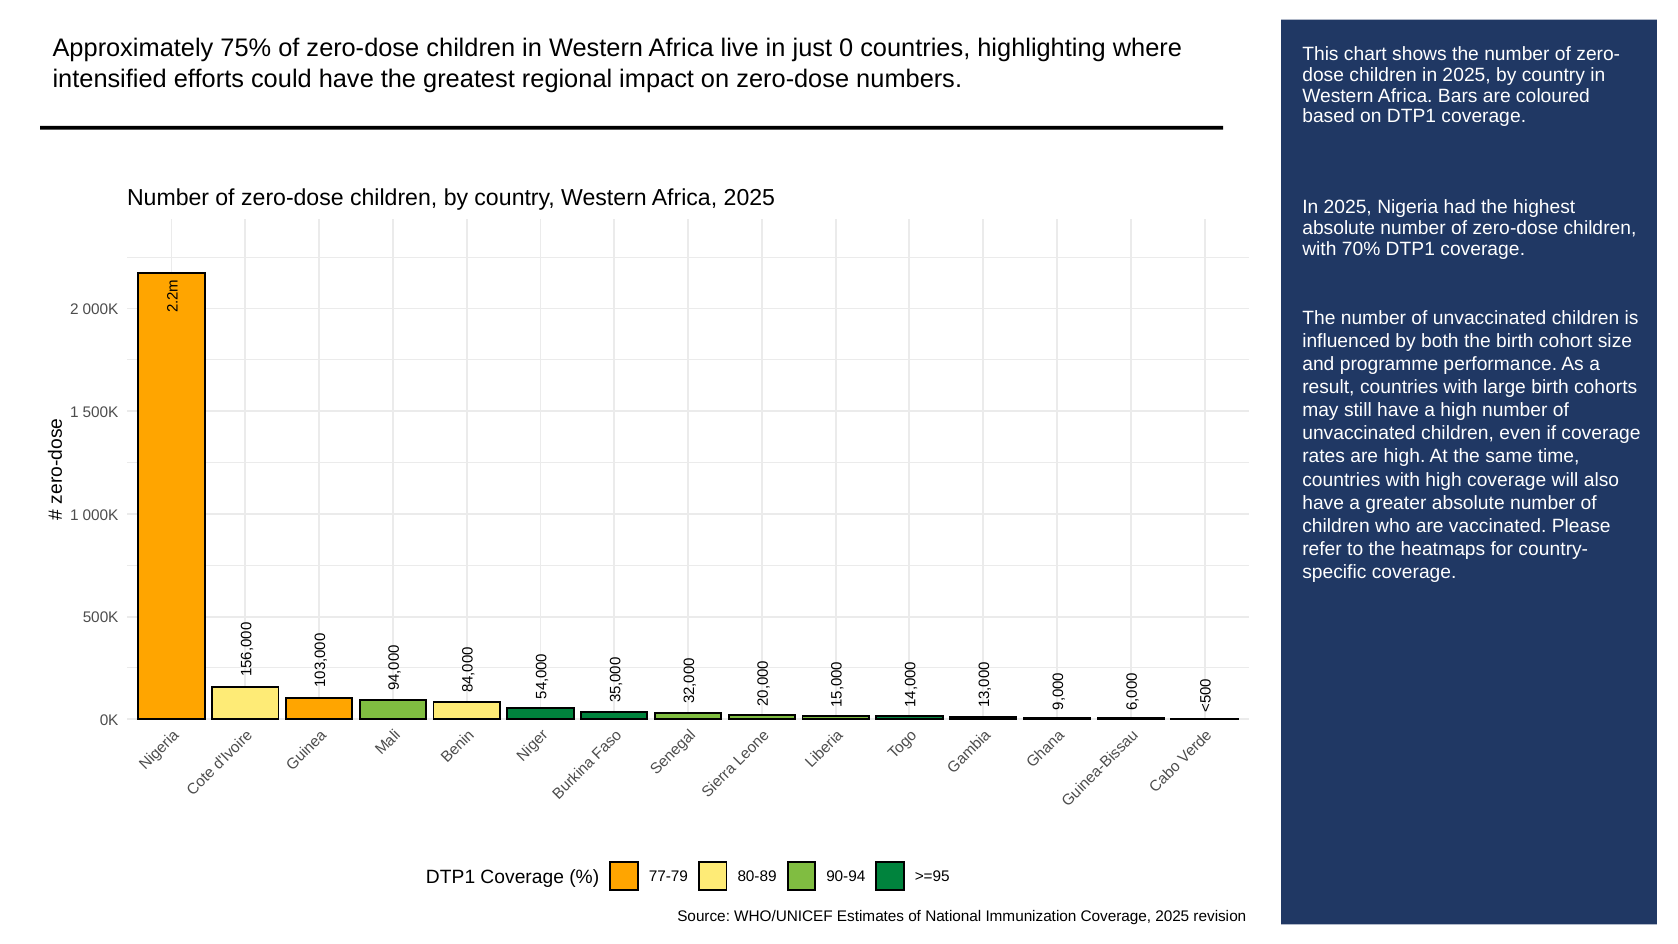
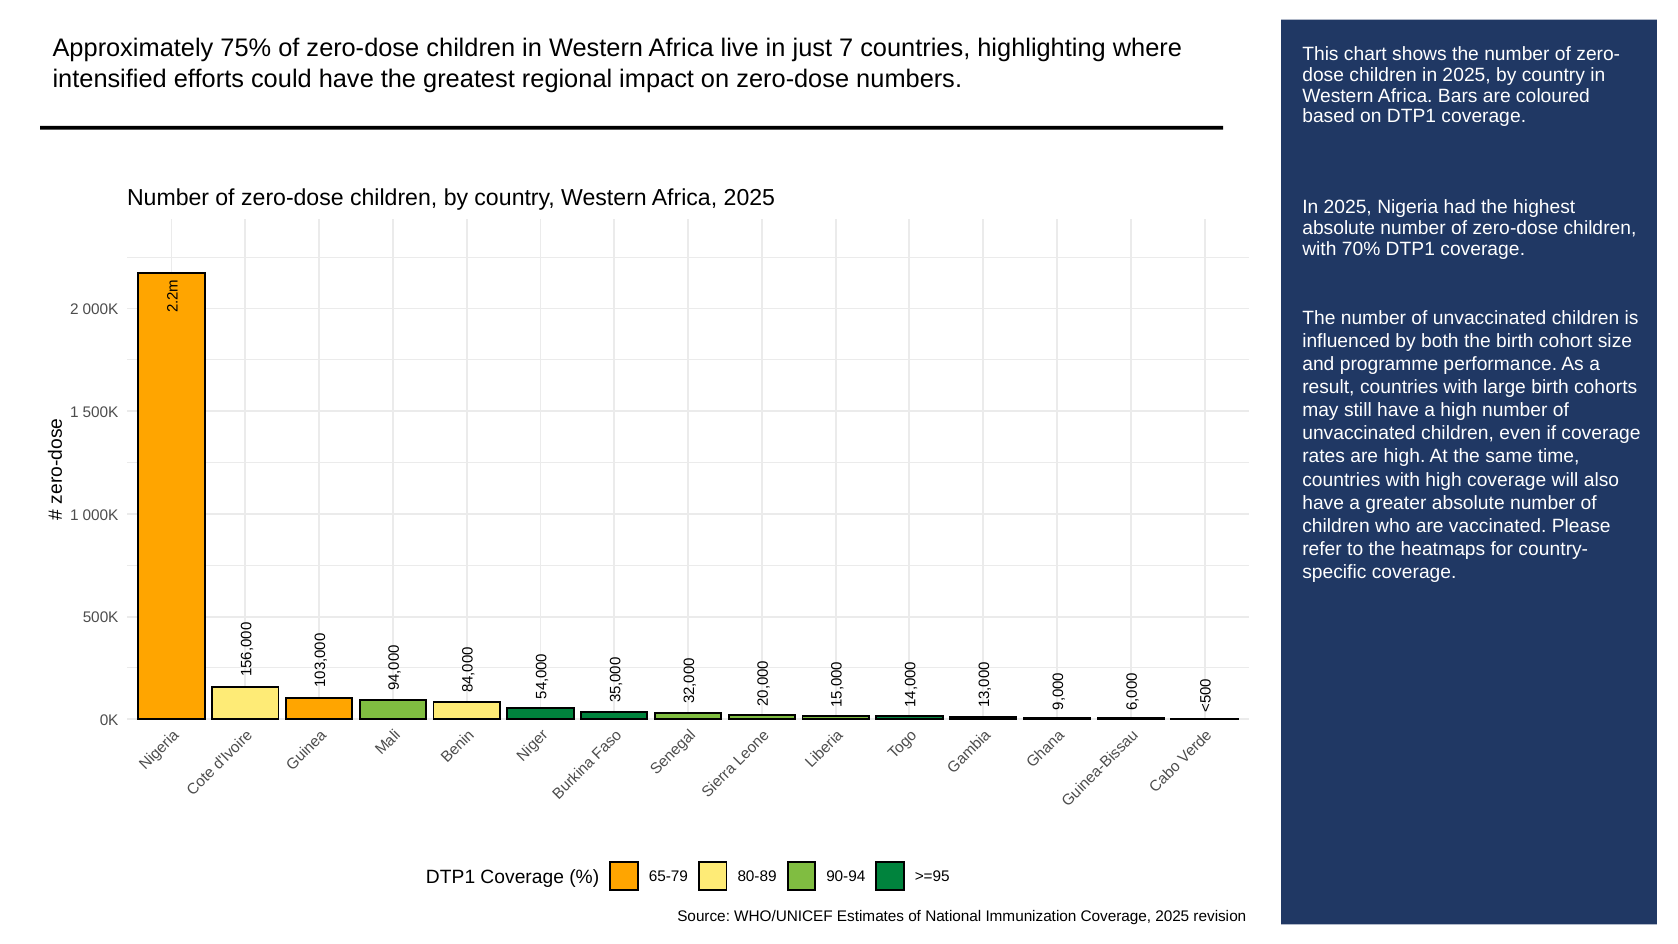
just 0: 0 -> 7
77-79: 77-79 -> 65-79
